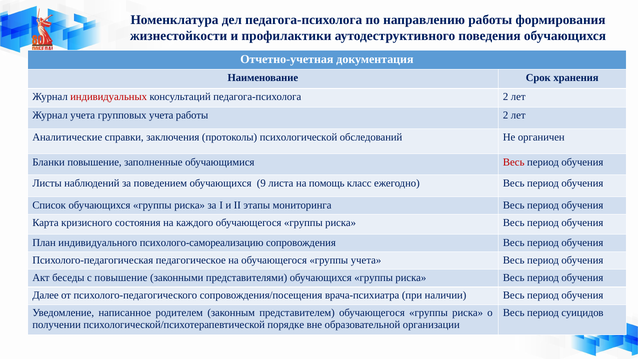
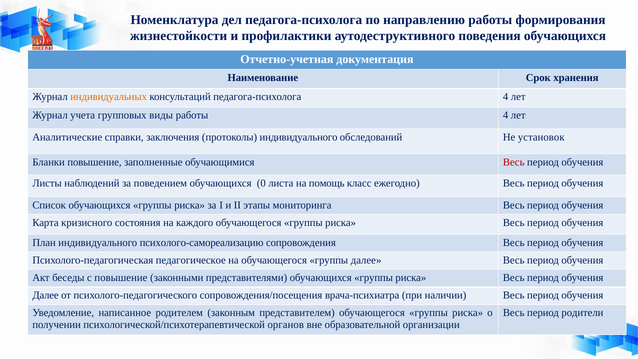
индивидуальных colour: red -> orange
педагога-психолога 2: 2 -> 4
групповых учета: учета -> виды
работы 2: 2 -> 4
протоколы психологической: психологической -> индивидуального
органичен: органичен -> установок
9: 9 -> 0
группы учета: учета -> далее
суицидов: суицидов -> родители
порядке: порядке -> органов
